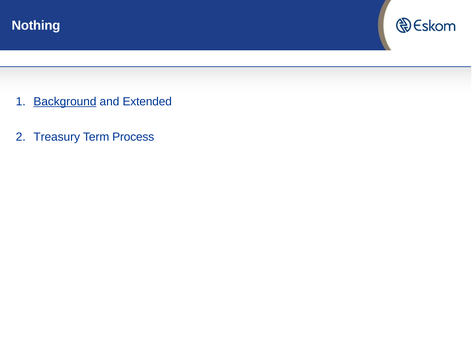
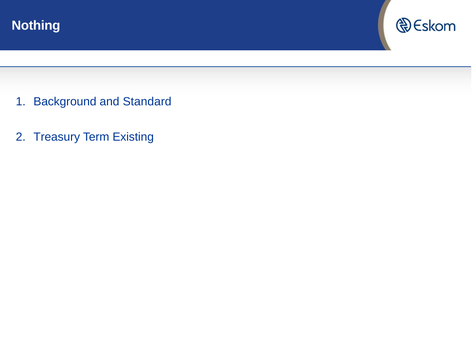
Background underline: present -> none
Extended: Extended -> Standard
Process: Process -> Existing
